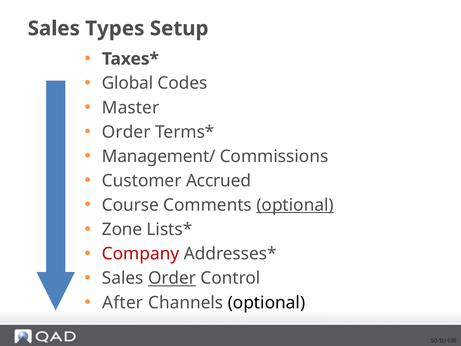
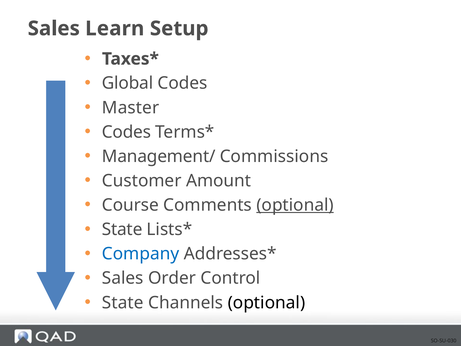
Types: Types -> Learn
Order at (126, 132): Order -> Codes
Accrued: Accrued -> Amount
Zone at (122, 229): Zone -> State
Company colour: red -> blue
Order at (172, 278) underline: present -> none
After at (123, 302): After -> State
